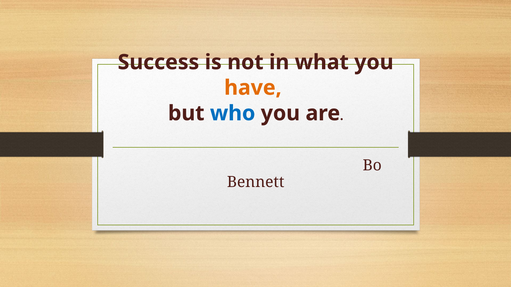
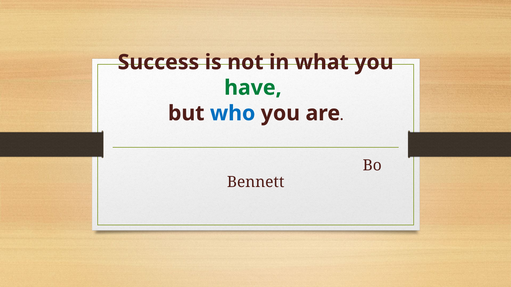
have colour: orange -> green
